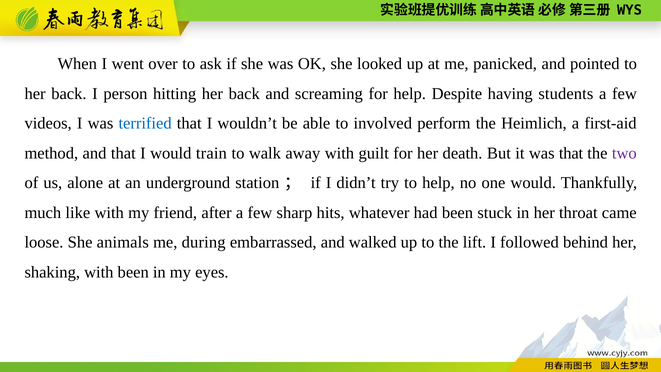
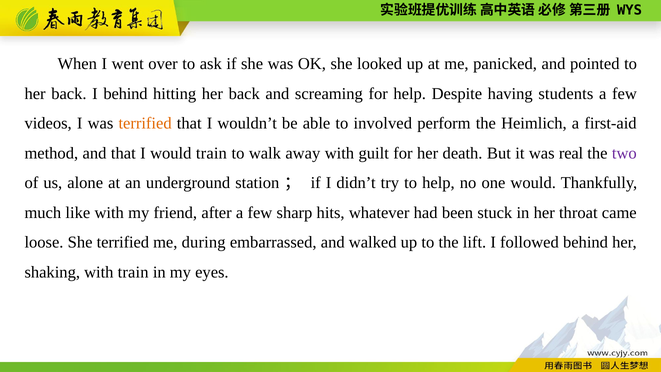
I person: person -> behind
terrified at (145, 123) colour: blue -> orange
was that: that -> real
She animals: animals -> terrified
with been: been -> train
